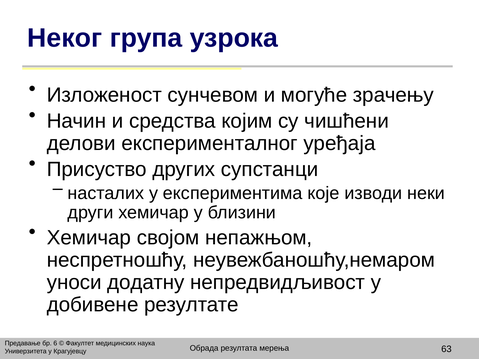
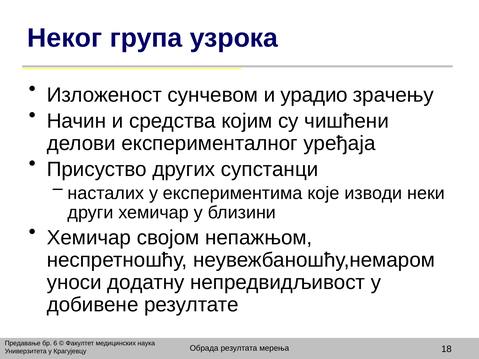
могуће: могуће -> урадио
63: 63 -> 18
